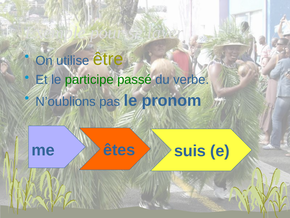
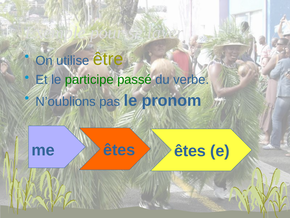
me suis: suis -> êtes
